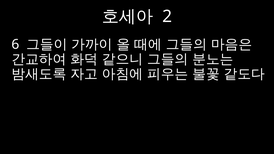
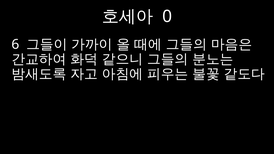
2: 2 -> 0
